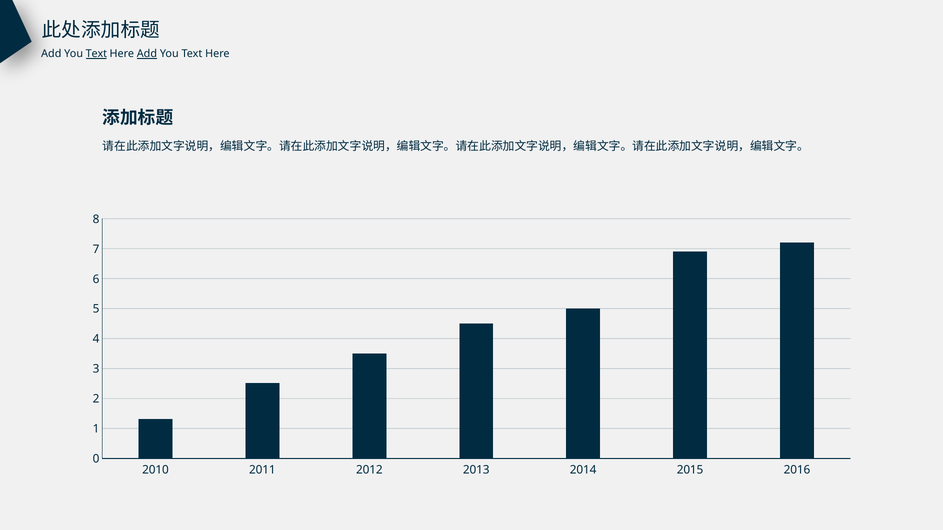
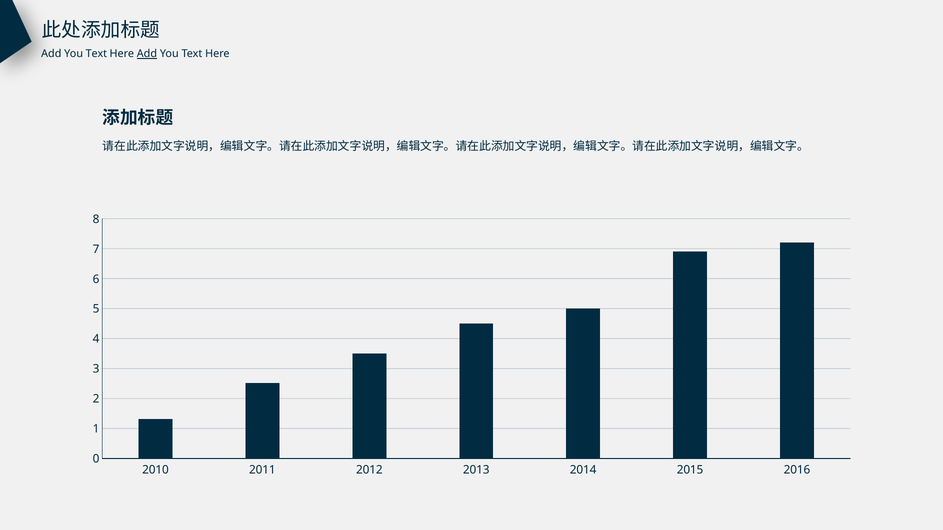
Text at (96, 54) underline: present -> none
